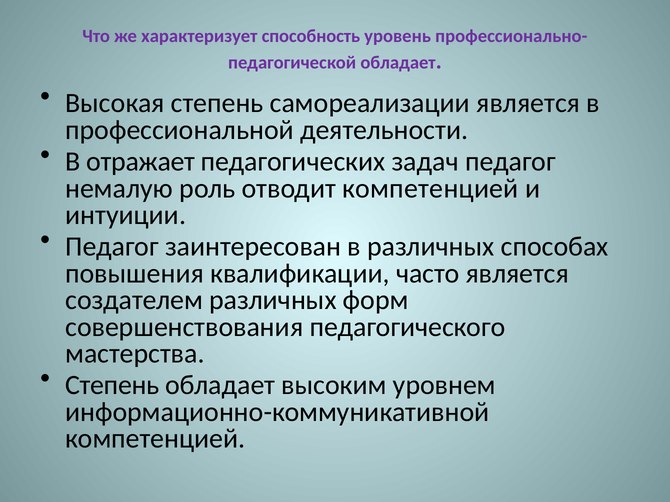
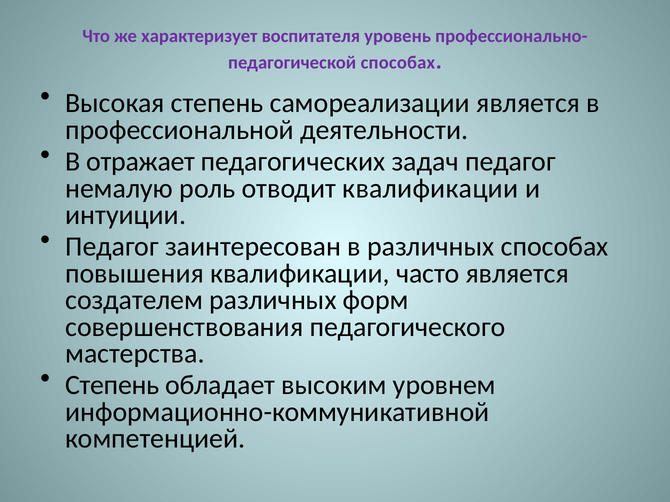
способность: способность -> воспитателя
обладает at (398, 63): обладает -> способах
отводит компетенцией: компетенцией -> квалификации
